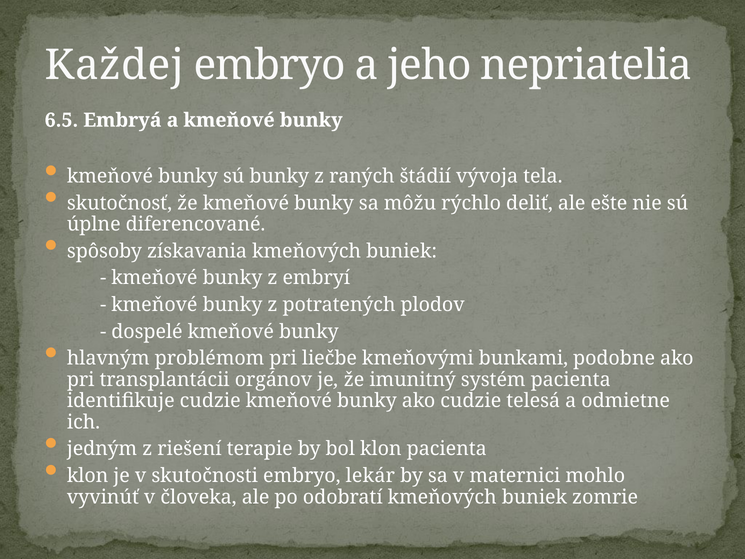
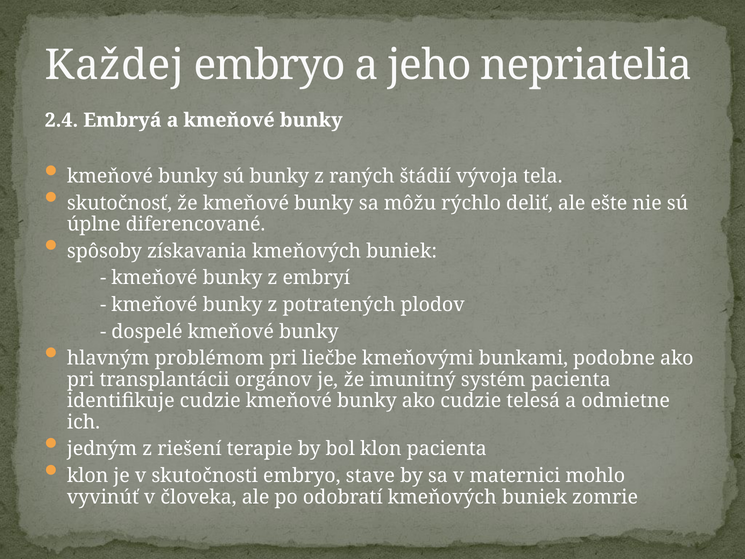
6.5: 6.5 -> 2.4
lekár: lekár -> stave
